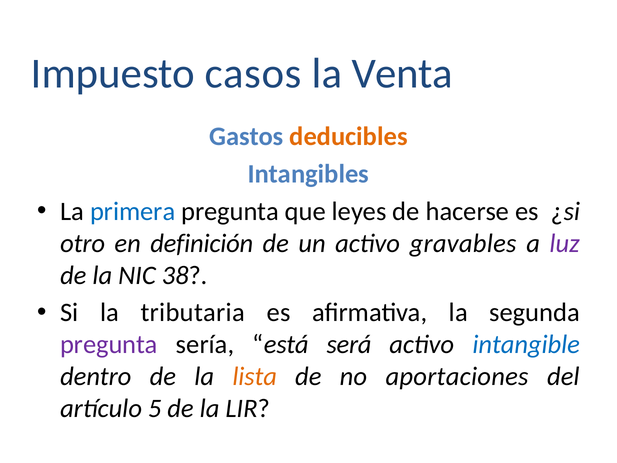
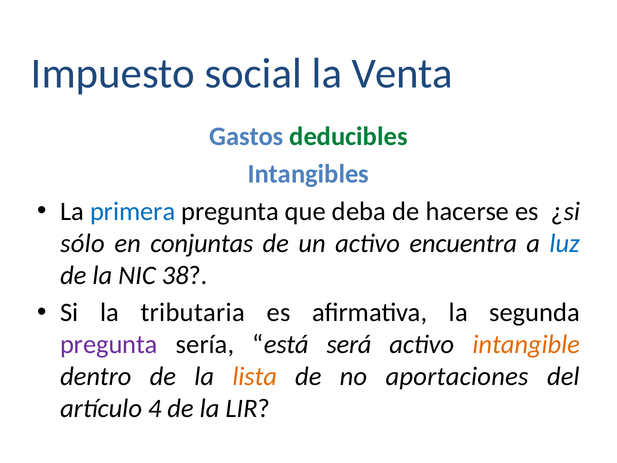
casos: casos -> social
deducibles colour: orange -> green
leyes: leyes -> deba
otro: otro -> sólo
definición: definición -> conjuntas
gravables: gravables -> encuentra
luz colour: purple -> blue
intangible colour: blue -> orange
5: 5 -> 4
